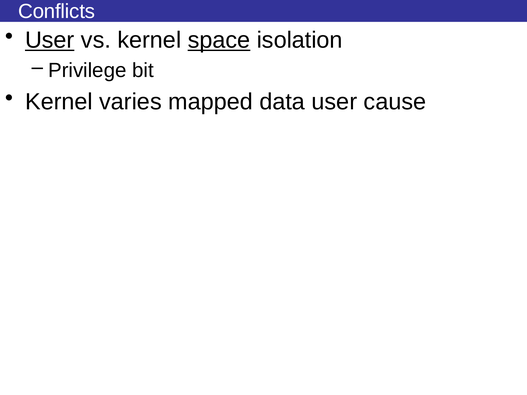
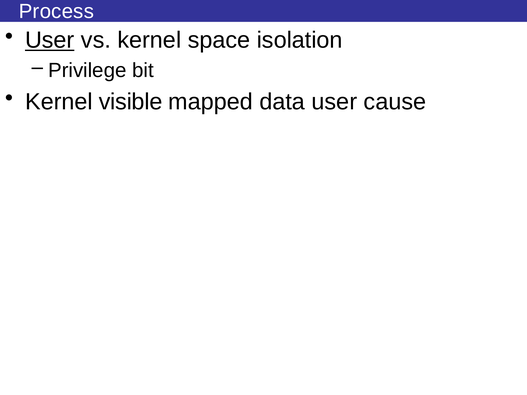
Conflicts: Conflicts -> Process
space underline: present -> none
varies: varies -> visible
